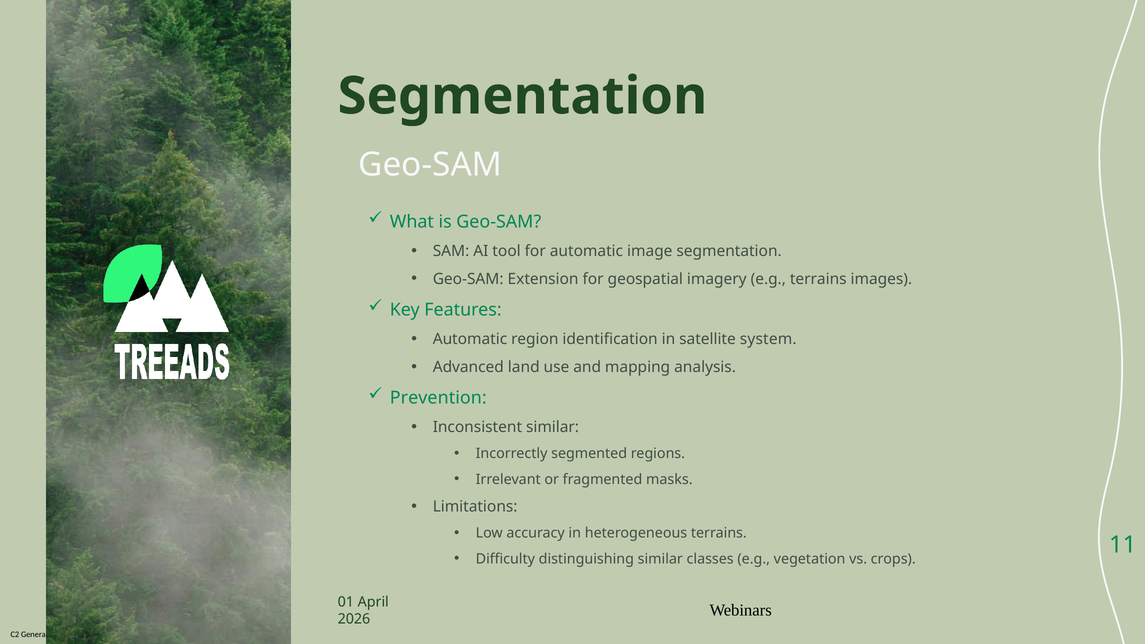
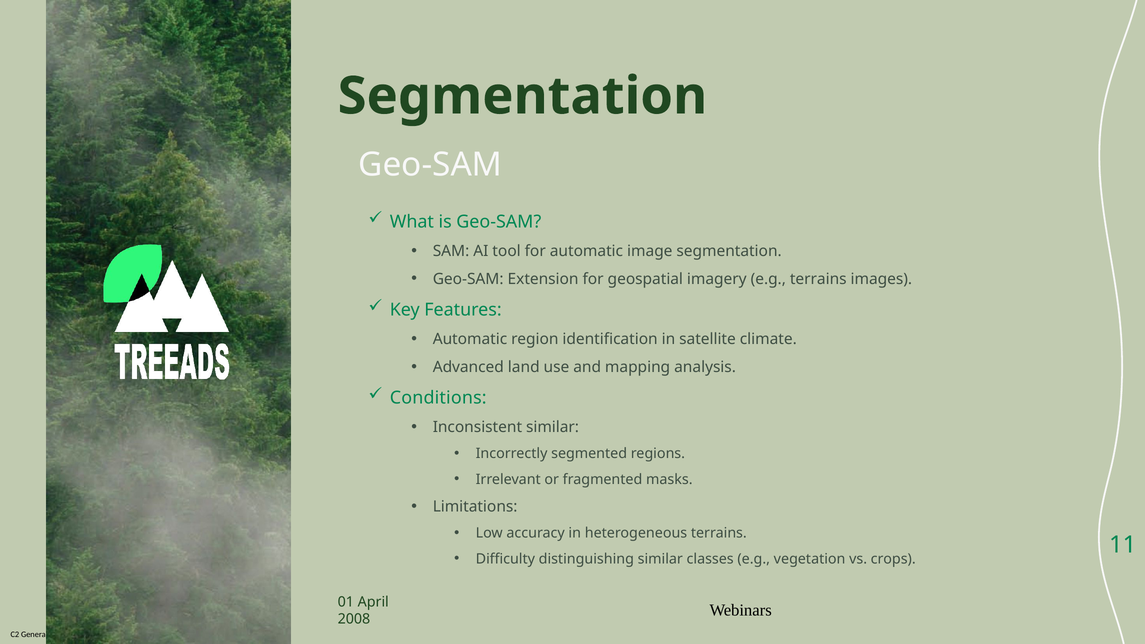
system: system -> climate
Prevention: Prevention -> Conditions
2026: 2026 -> 2008
